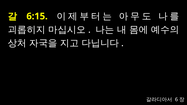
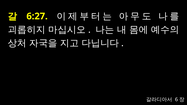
6:15: 6:15 -> 6:27
